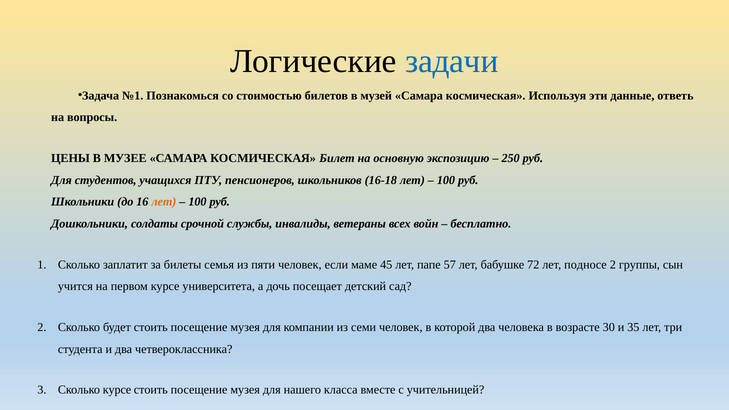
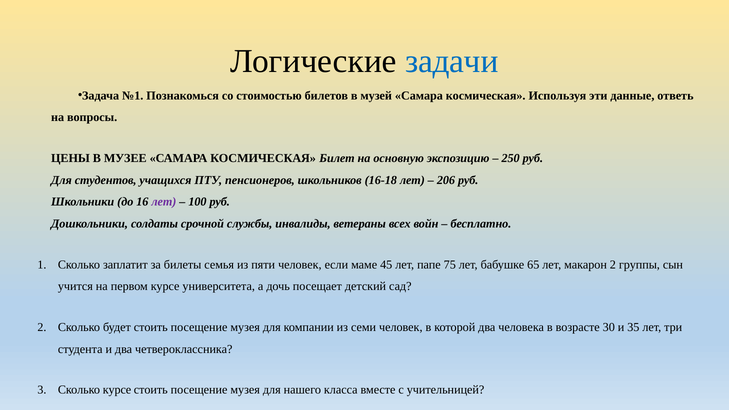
100 at (446, 180): 100 -> 206
лет at (164, 202) colour: orange -> purple
57: 57 -> 75
72: 72 -> 65
подносе: подносе -> макарон
